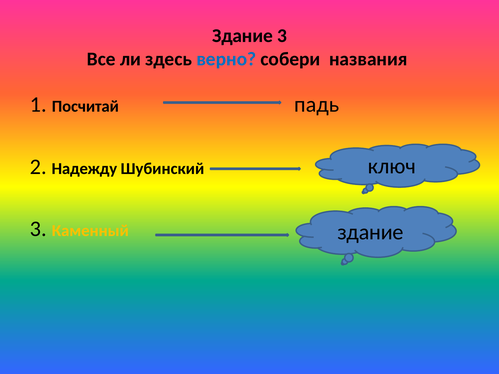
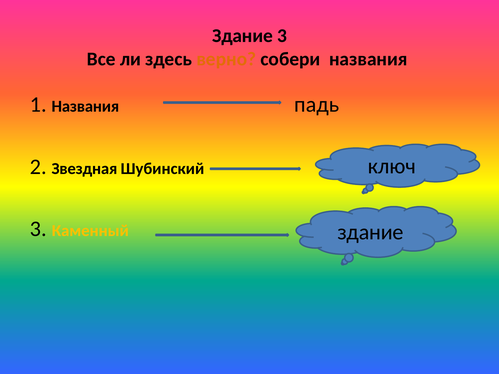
верно colour: blue -> orange
1 Посчитай: Посчитай -> Названия
Надежду: Надежду -> Звездная
